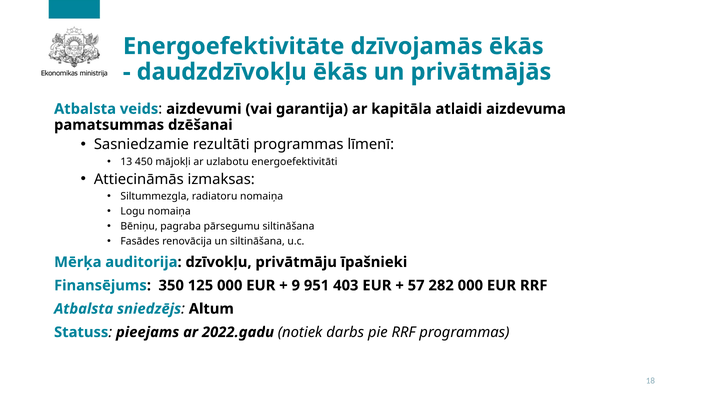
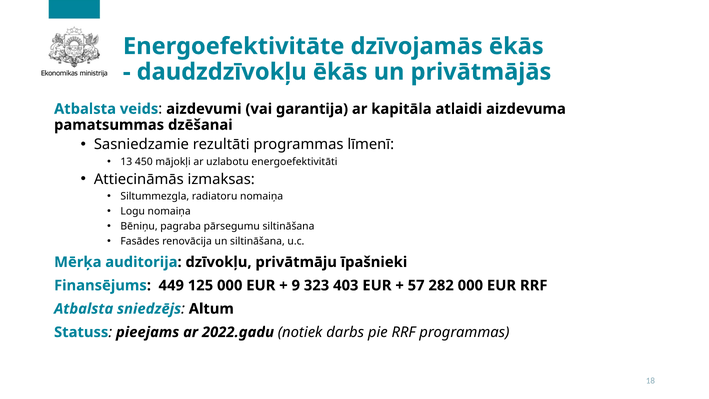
350: 350 -> 449
951: 951 -> 323
